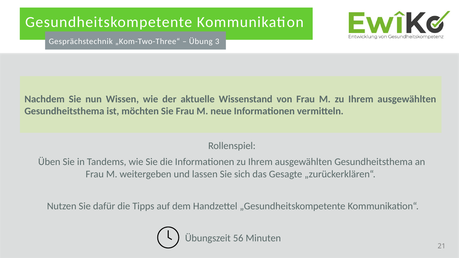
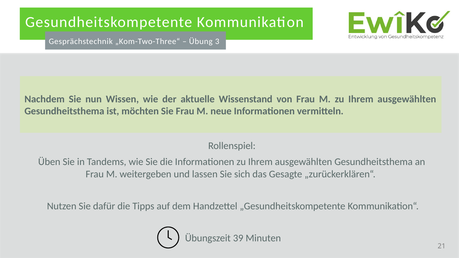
56: 56 -> 39
